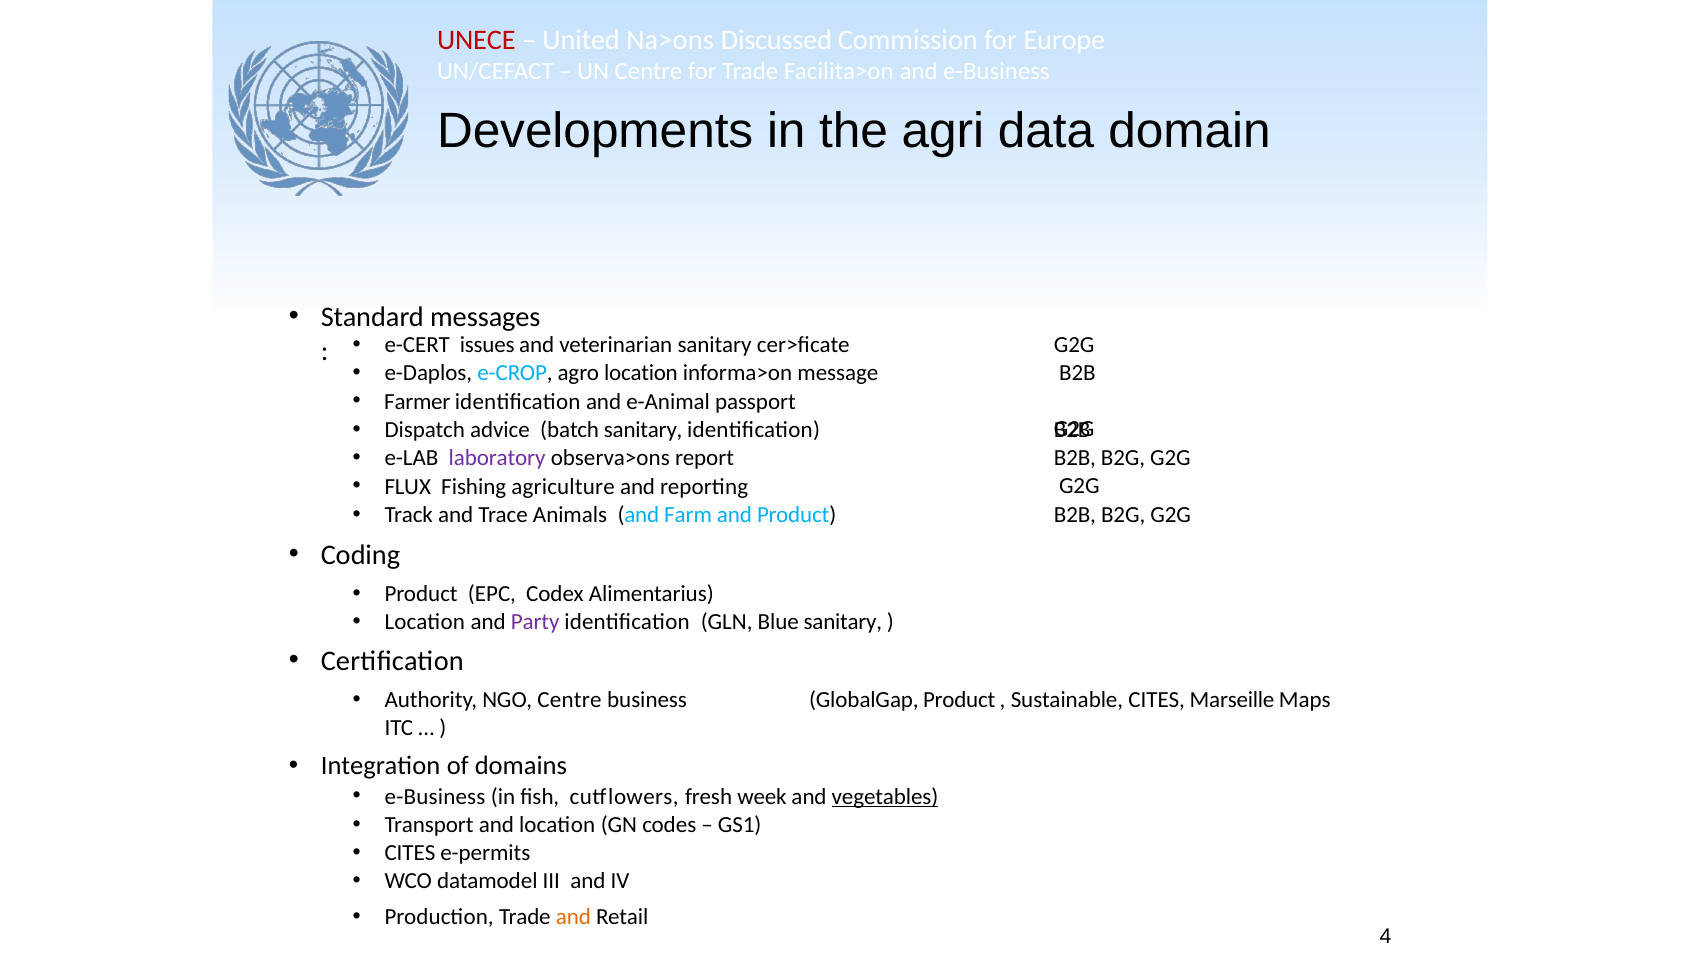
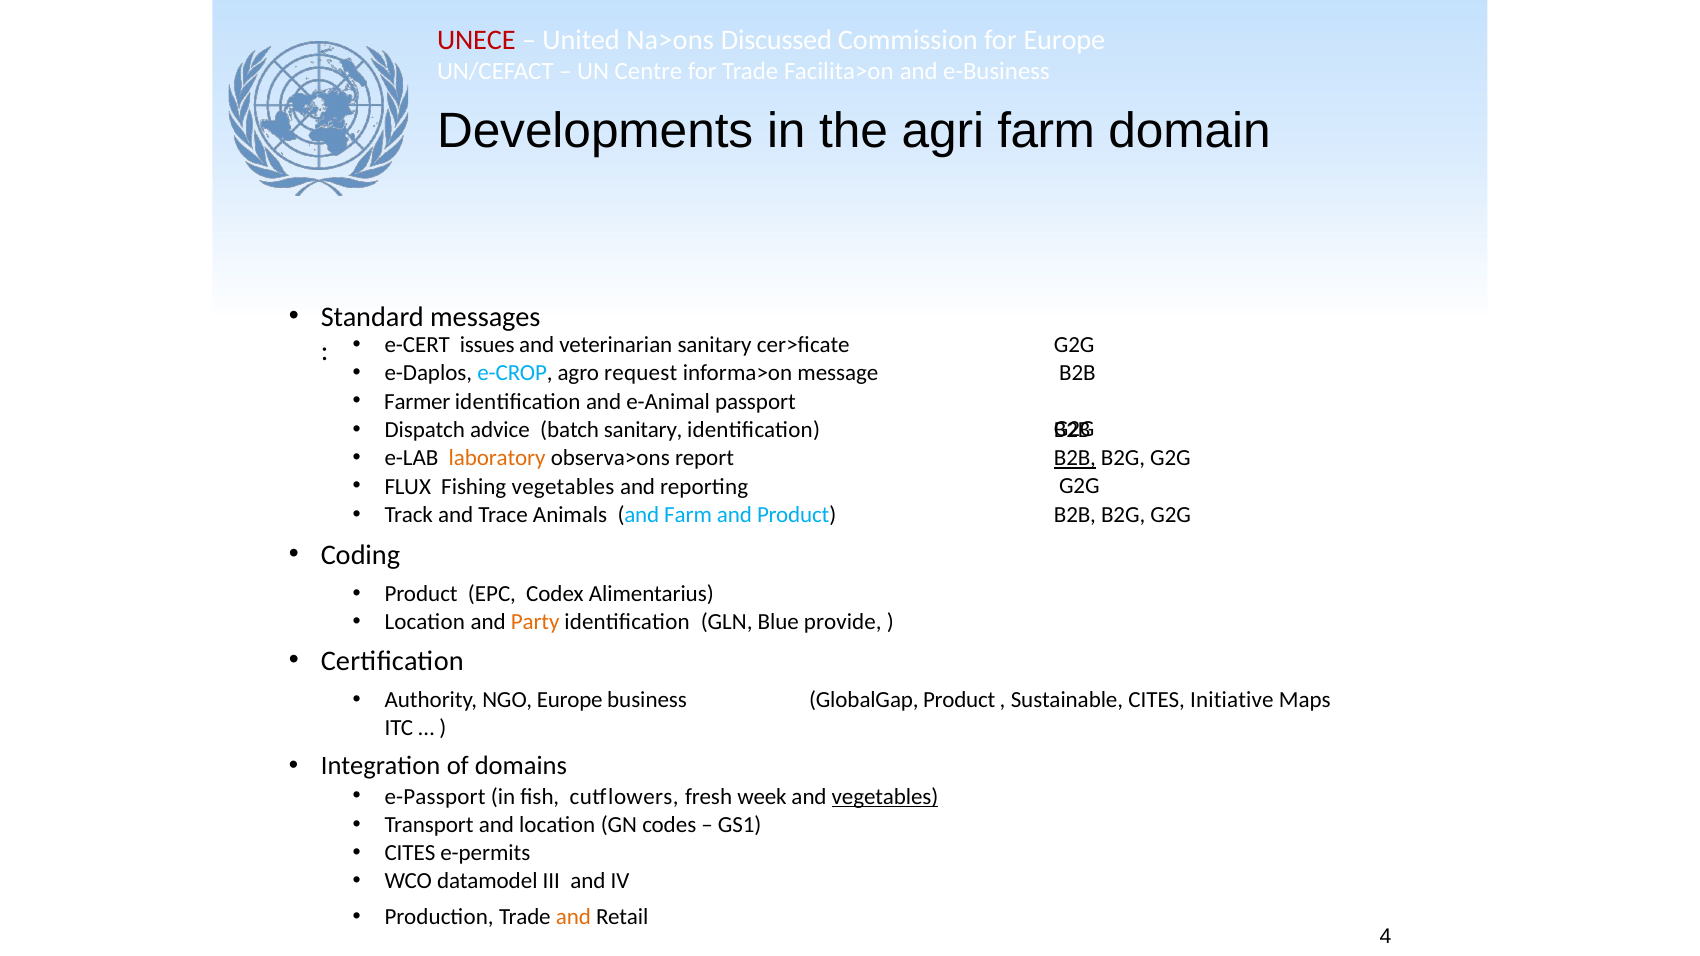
agri data: data -> farm
agro location: location -> request
laboratory colour: purple -> orange
B2B at (1075, 458) underline: none -> present
Fishing agriculture: agriculture -> vegetables
Party colour: purple -> orange
Blue sanitary: sanitary -> provide
NGO Centre: Centre -> Europe
Marseille: Marseille -> Initiative
e-Business at (435, 797): e-Business -> e-Passport
